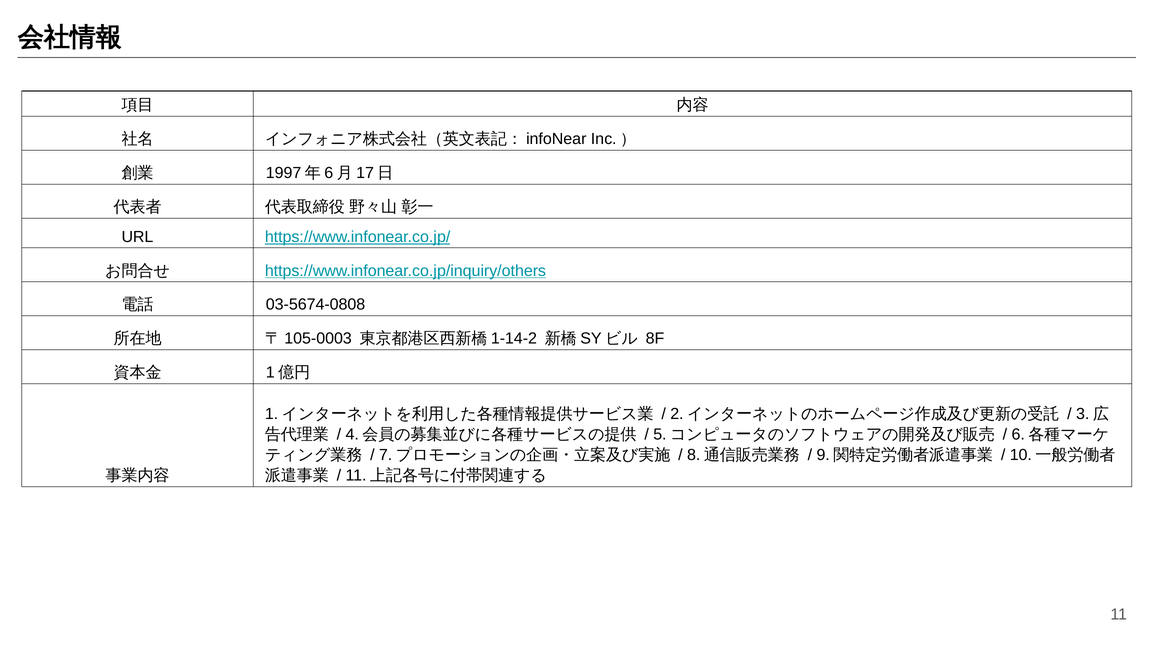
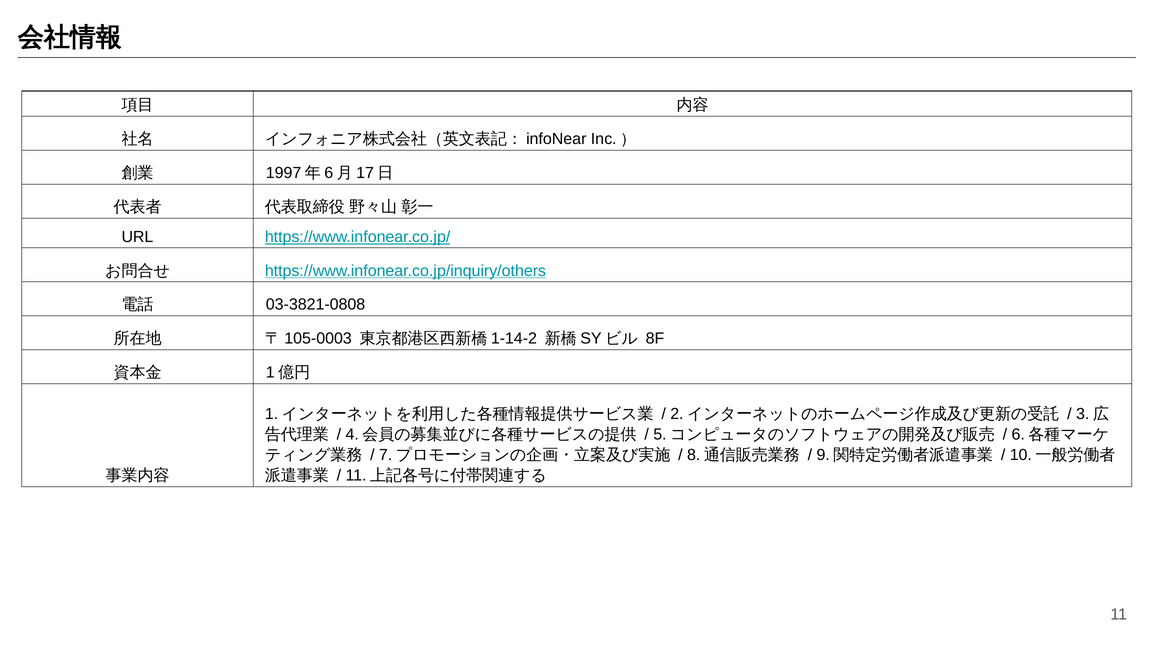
03-5674-0808: 03-5674-0808 -> 03-3821-0808
